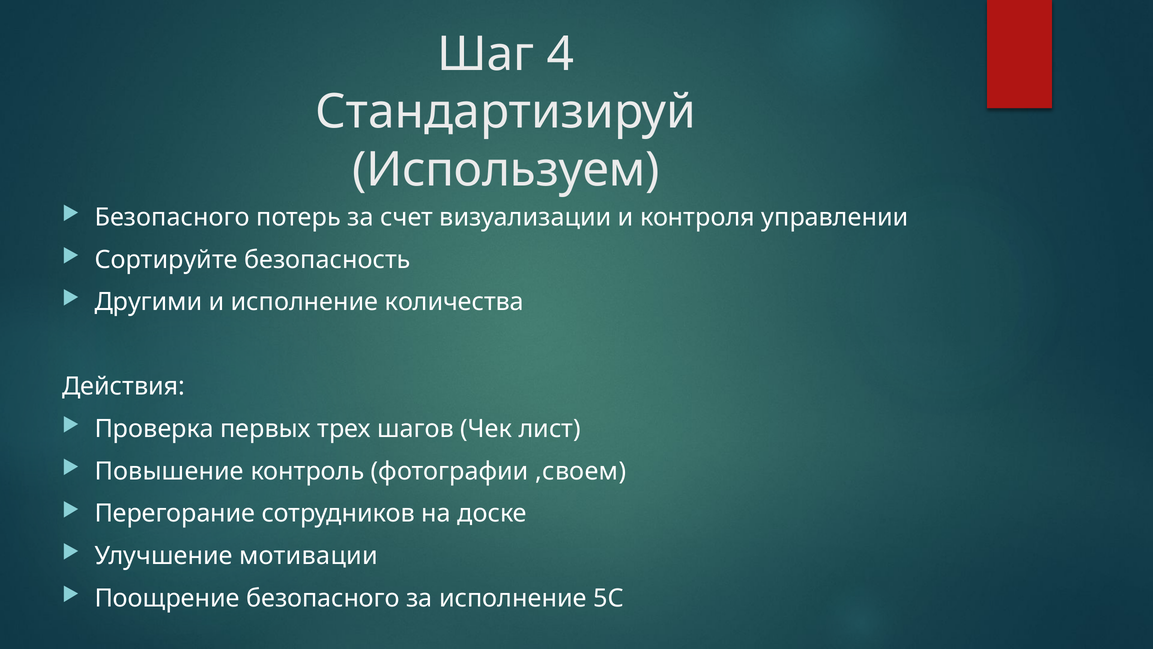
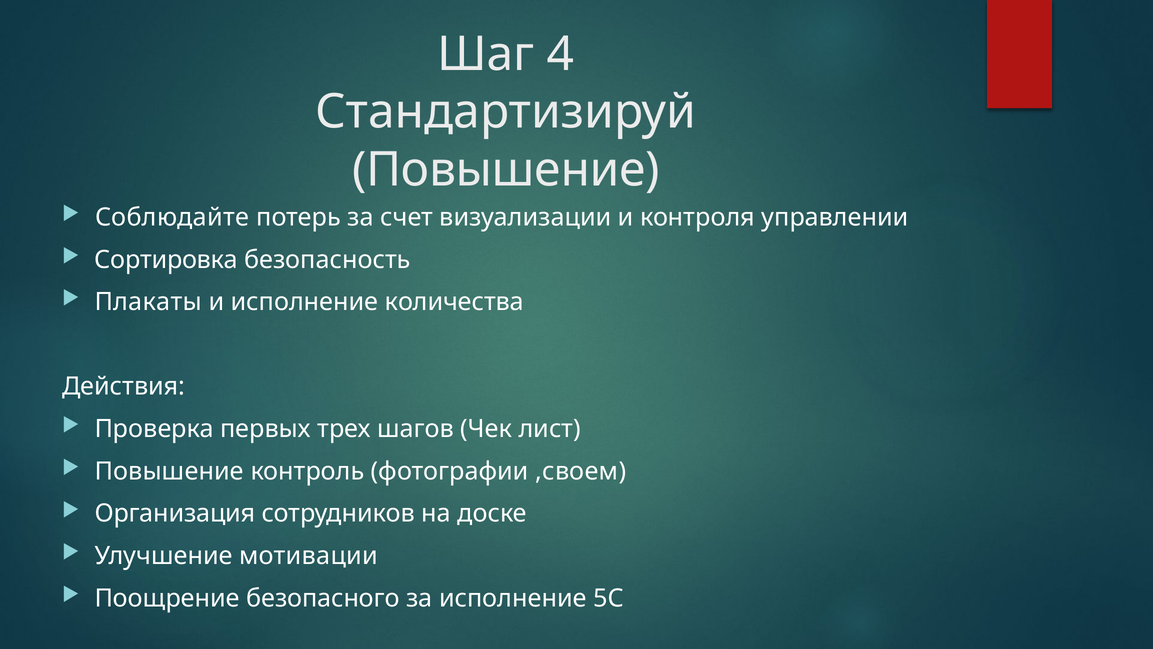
Используем at (506, 170): Используем -> Повышение
Безопасного at (172, 217): Безопасного -> Соблюдайте
Сортируйте: Сортируйте -> Сортировка
Другими: Другими -> Плакаты
Перегорание: Перегорание -> Организация
